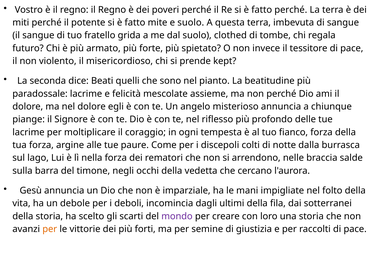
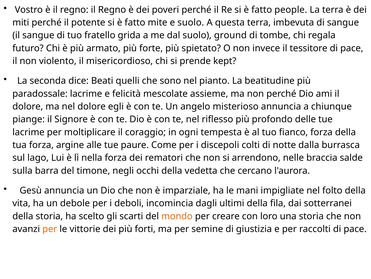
fatto perché: perché -> people
clothed: clothed -> ground
mondo colour: purple -> orange
